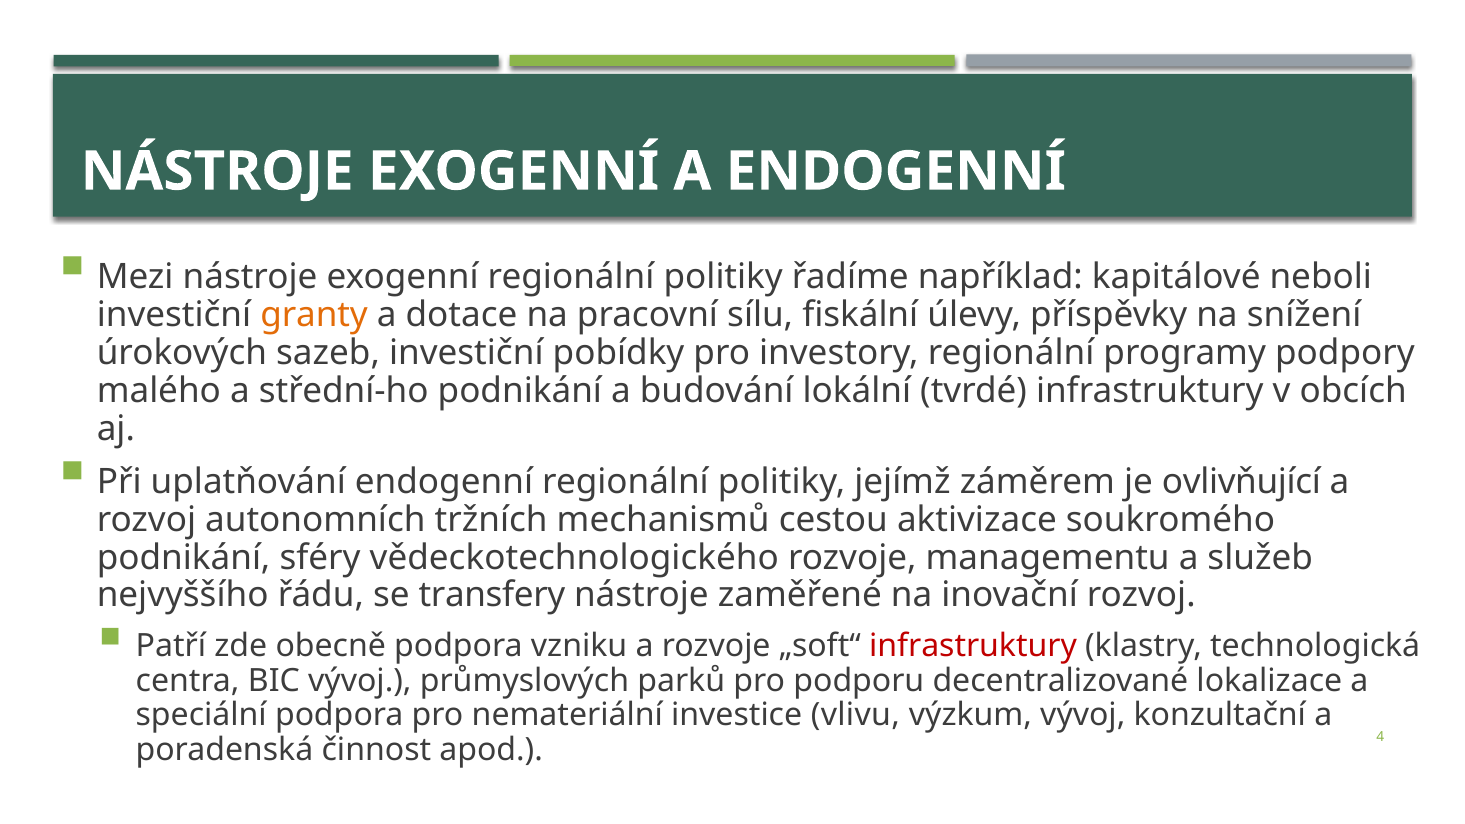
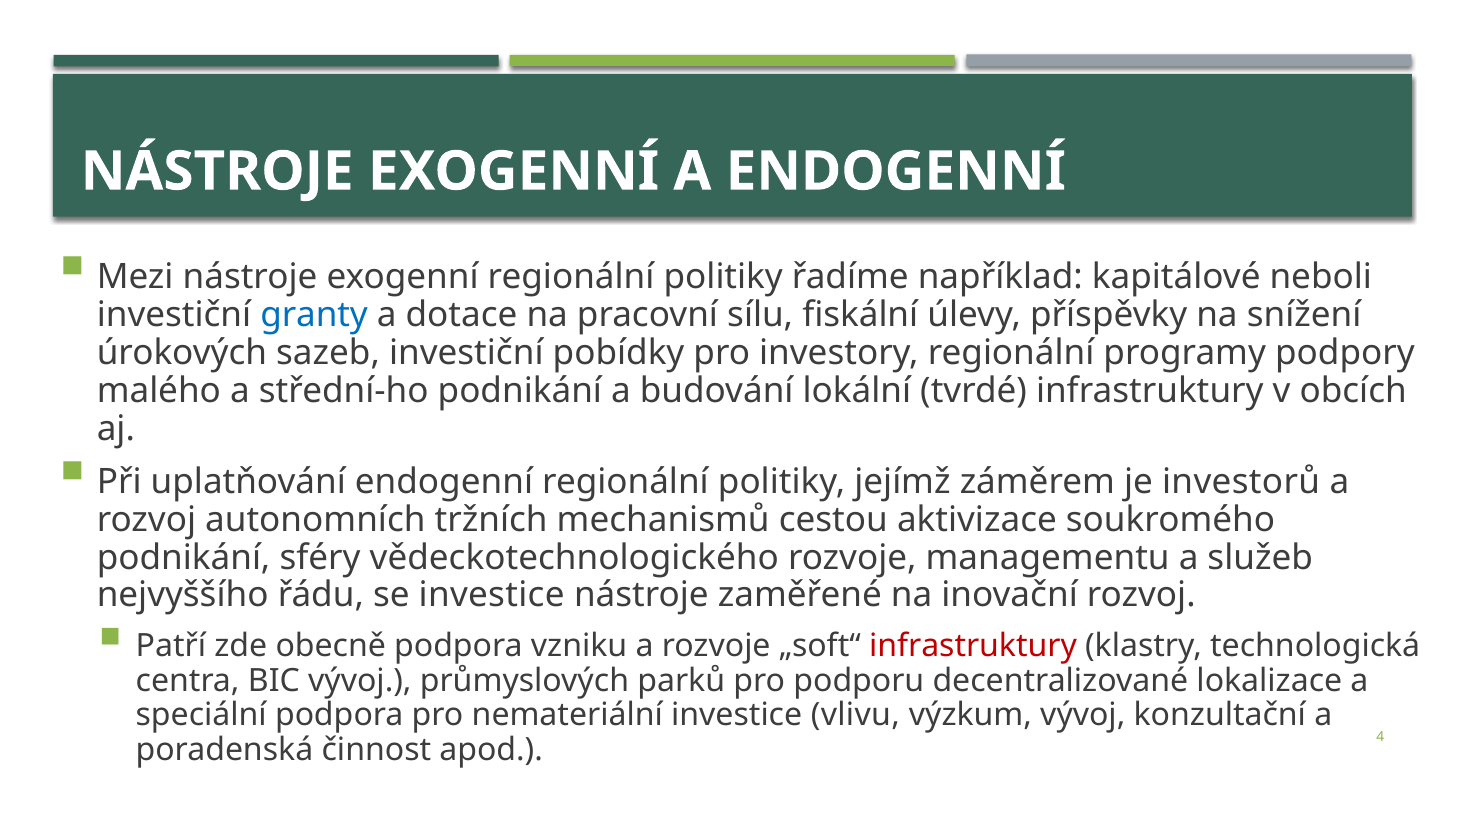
granty colour: orange -> blue
ovlivňující: ovlivňující -> investorů
se transfery: transfery -> investice
